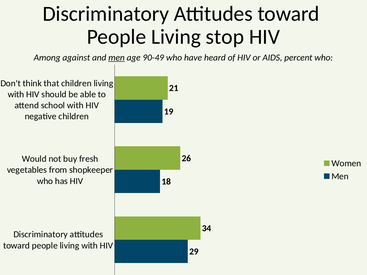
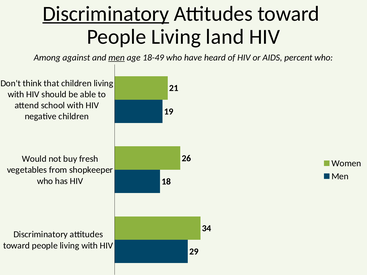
Discriminatory at (106, 14) underline: none -> present
stop: stop -> land
90-49: 90-49 -> 18-49
